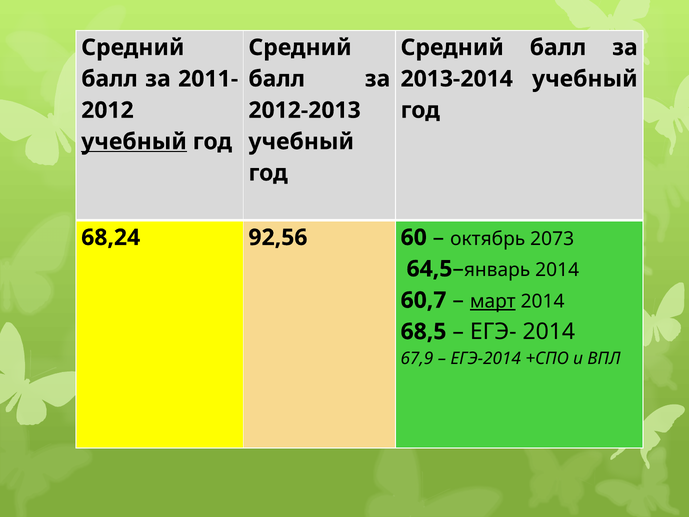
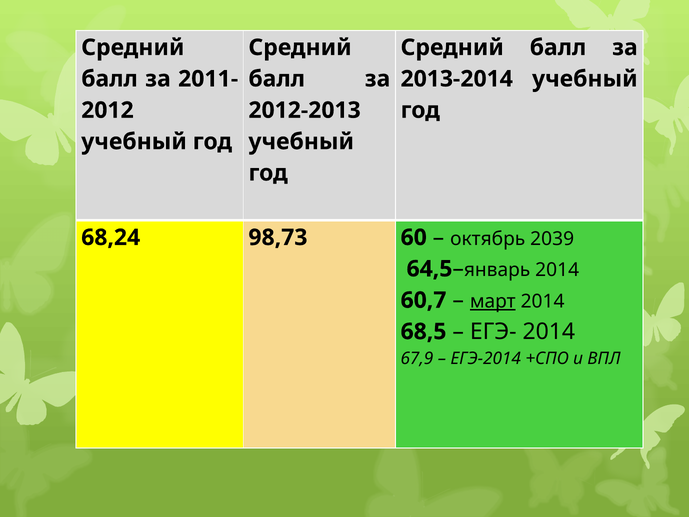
учебный at (134, 142) underline: present -> none
92,56: 92,56 -> 98,73
2073: 2073 -> 2039
